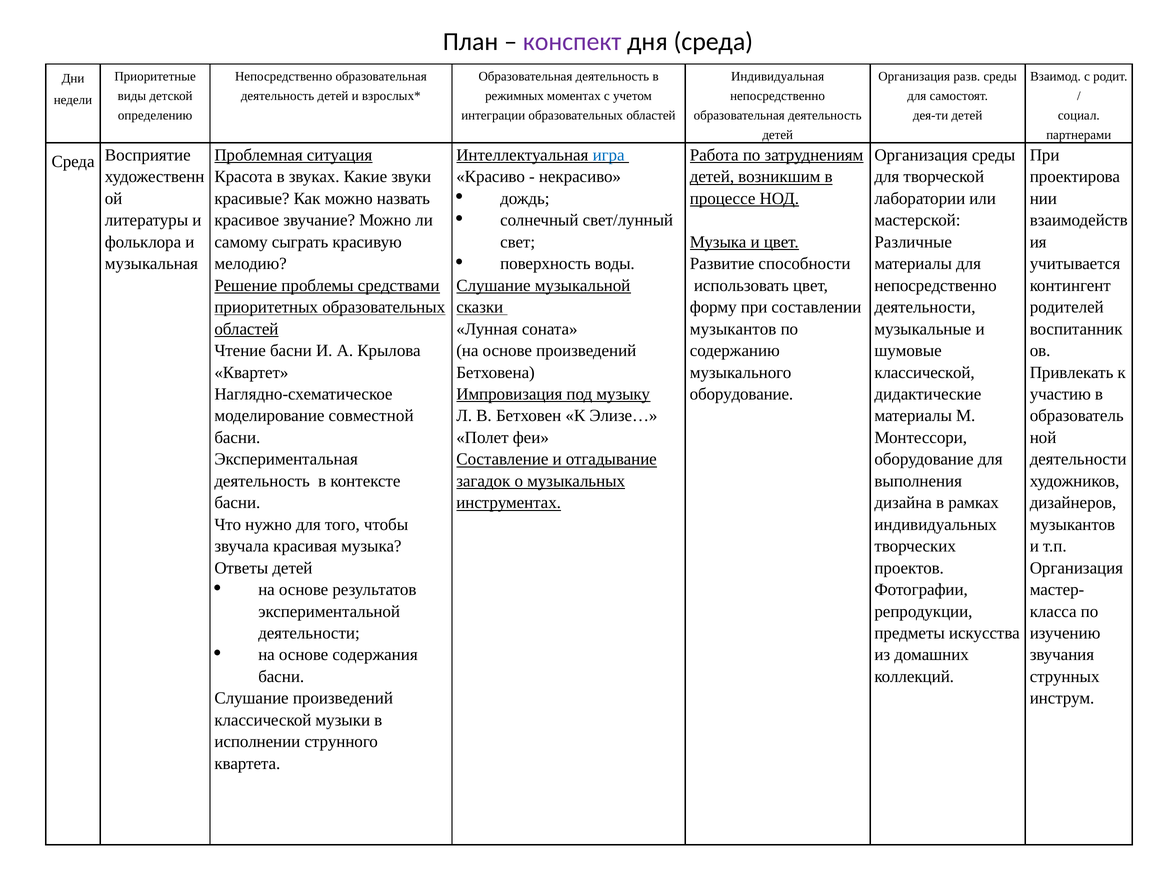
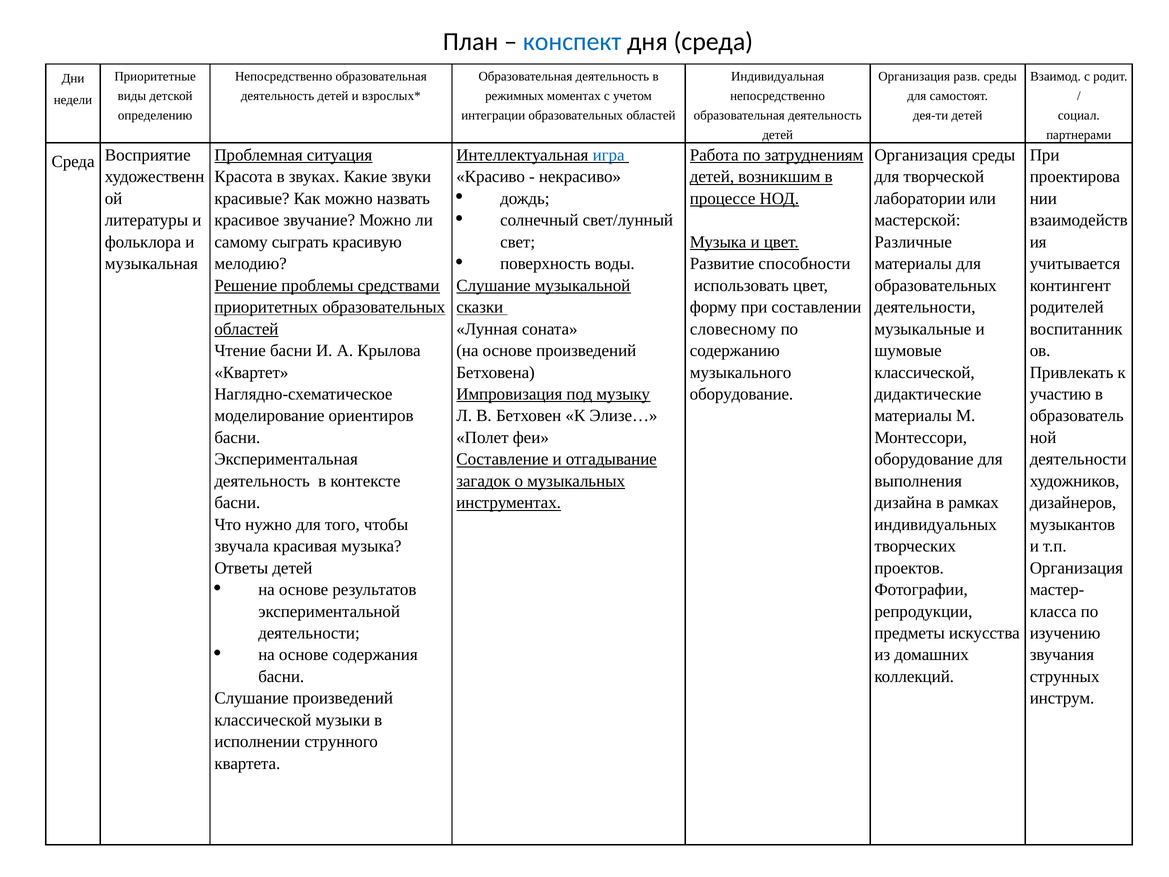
конспект colour: purple -> blue
непосредственно at (936, 285): непосредственно -> образовательных
музыкантов at (733, 329): музыкантов -> словесному
совместной: совместной -> ориентиров
